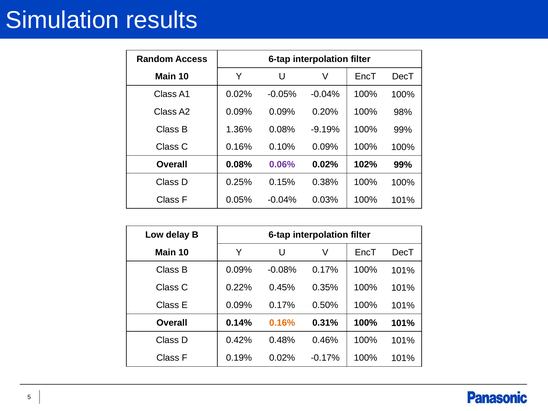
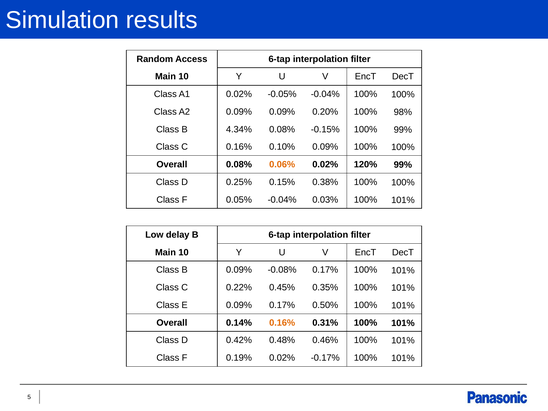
1.36%: 1.36% -> 4.34%
-9.19%: -9.19% -> -0.15%
0.06% colour: purple -> orange
102%: 102% -> 120%
